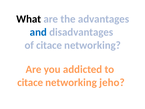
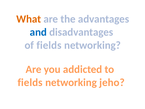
What colour: black -> orange
of citace: citace -> fields
citace at (30, 82): citace -> fields
